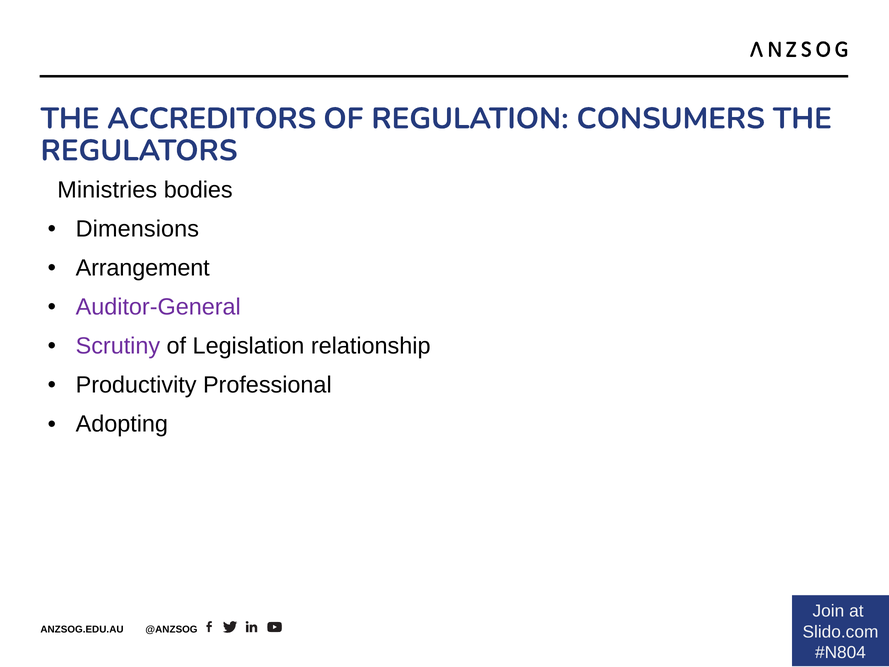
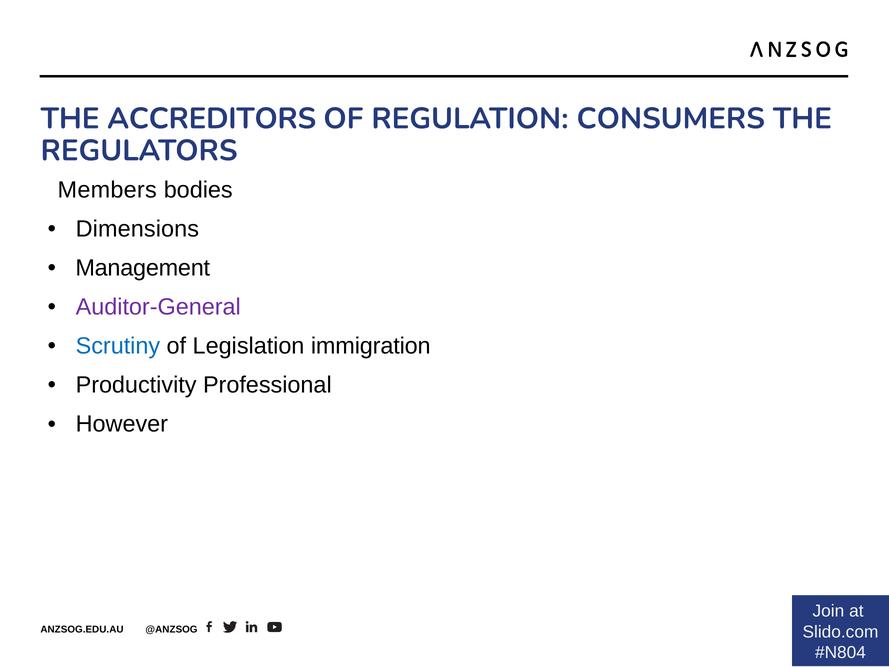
Ministries: Ministries -> Members
Arrangement: Arrangement -> Management
Scrutiny colour: purple -> blue
relationship: relationship -> immigration
Adopting: Adopting -> However
